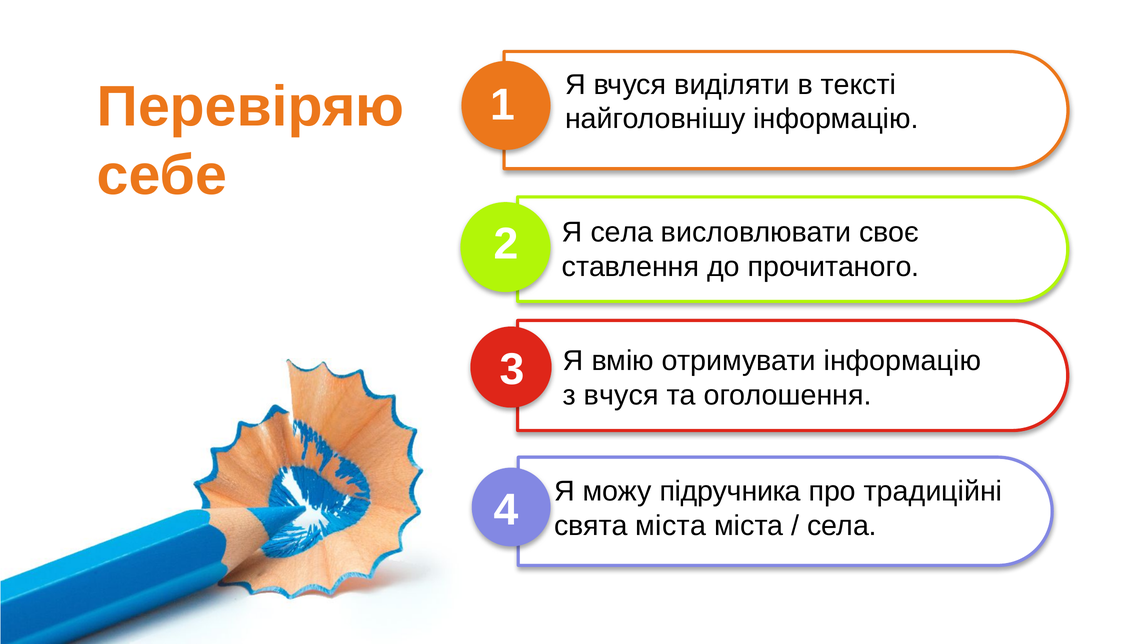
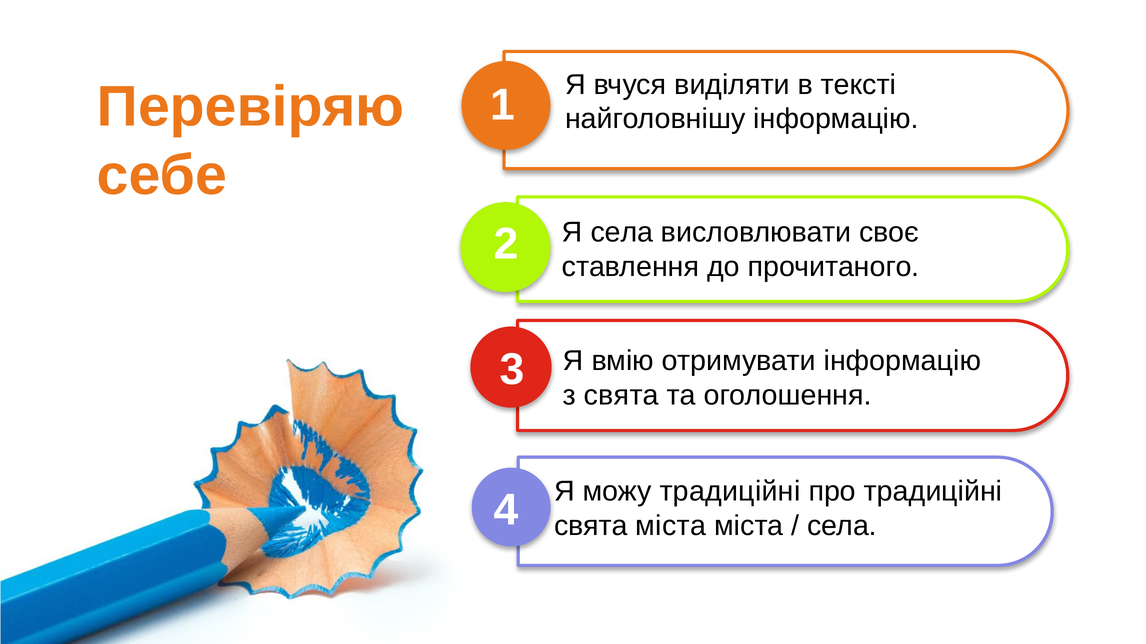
з вчуся: вчуся -> свята
можу підручника: підручника -> традиційні
